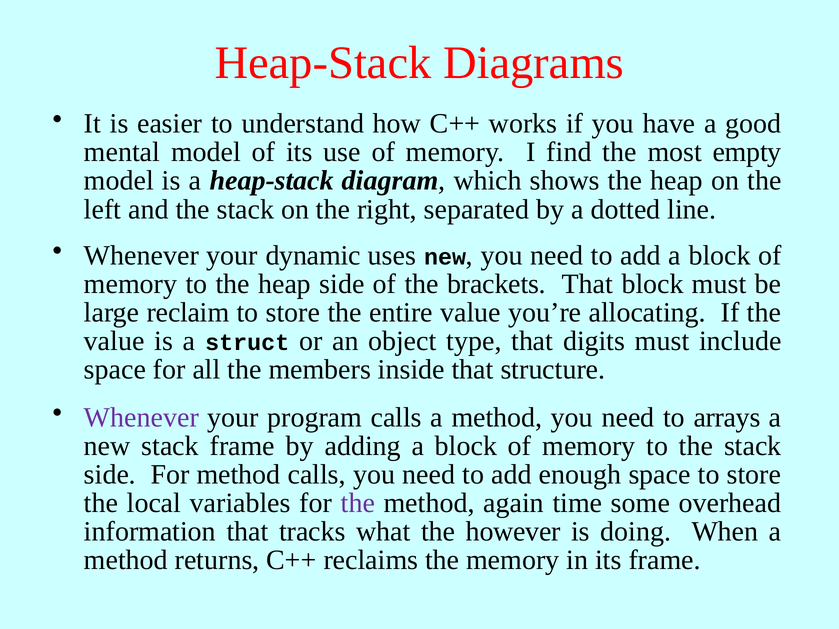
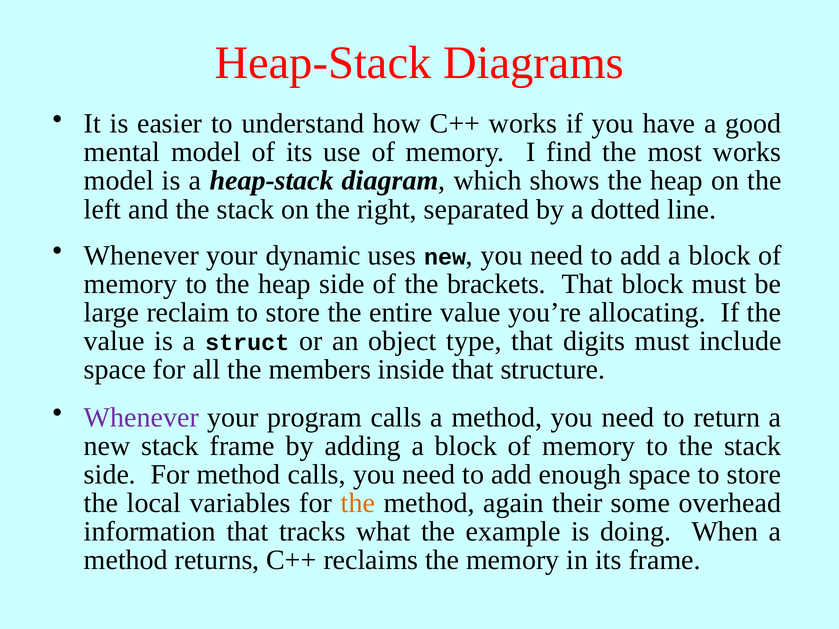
most empty: empty -> works
arrays: arrays -> return
the at (358, 503) colour: purple -> orange
time: time -> their
however: however -> example
